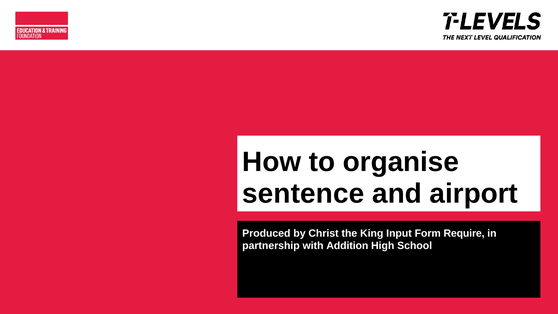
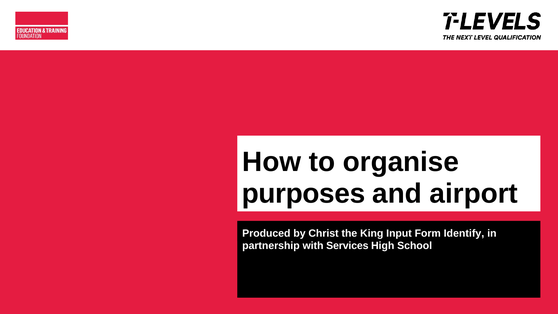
sentence: sentence -> purposes
Require: Require -> Identify
Addition: Addition -> Services
